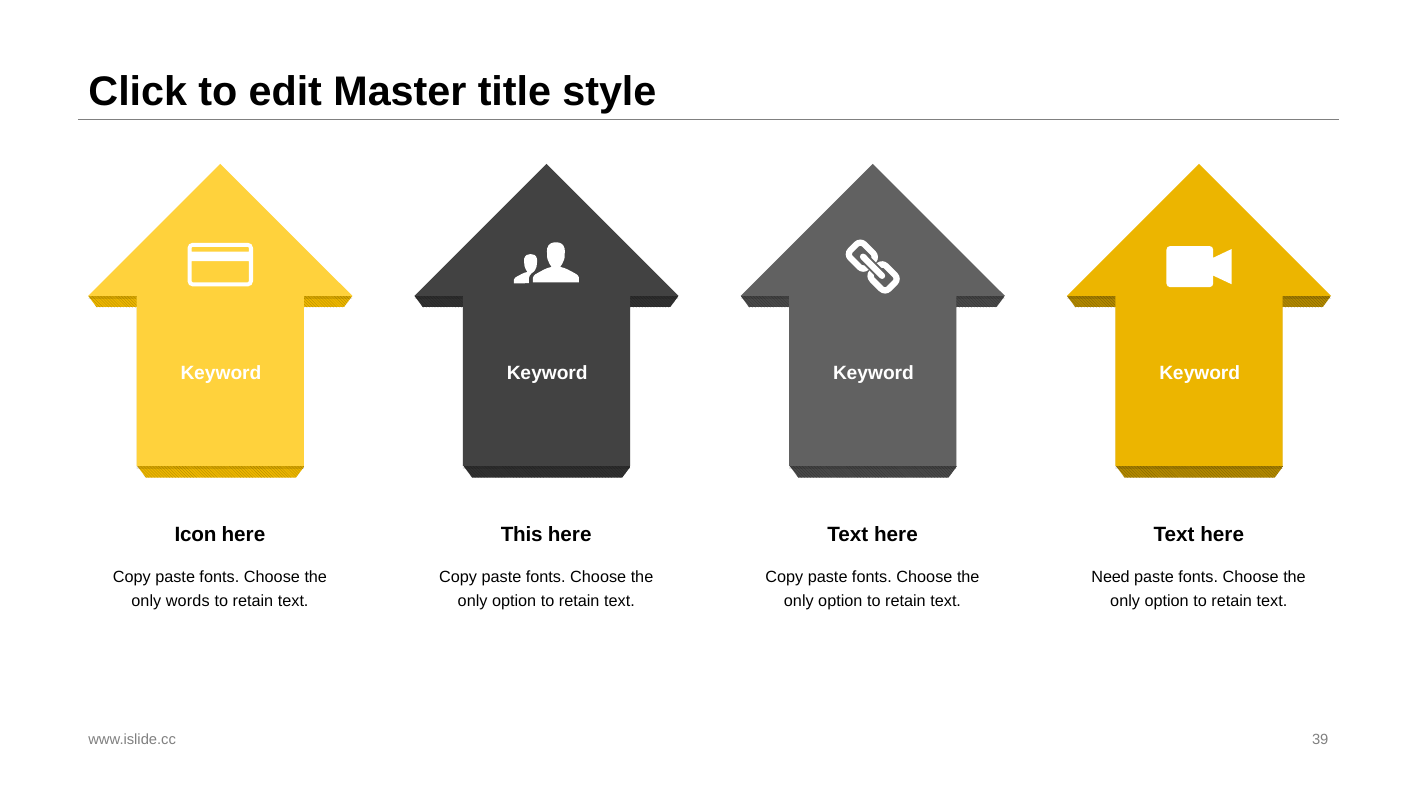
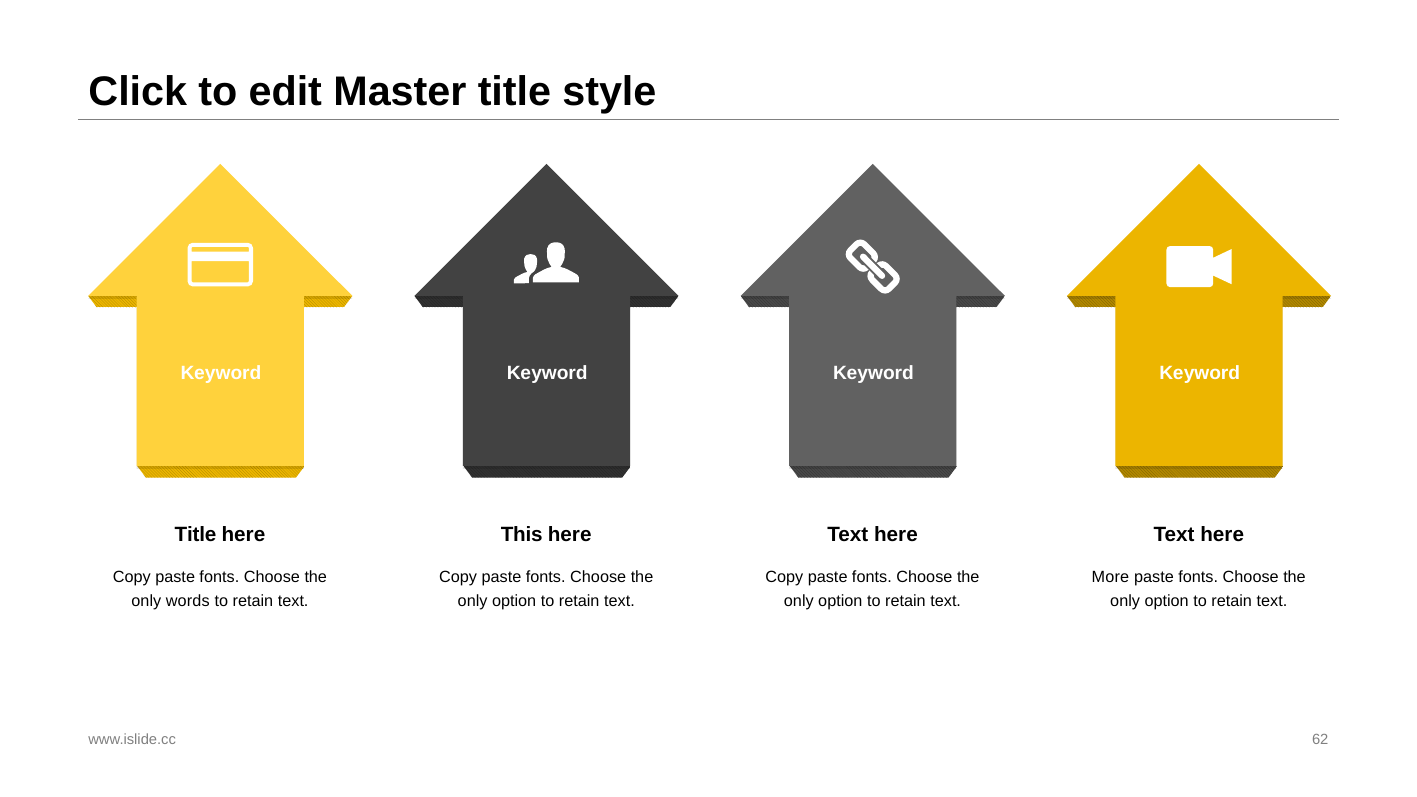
Icon at (195, 534): Icon -> Title
Need: Need -> More
39: 39 -> 62
